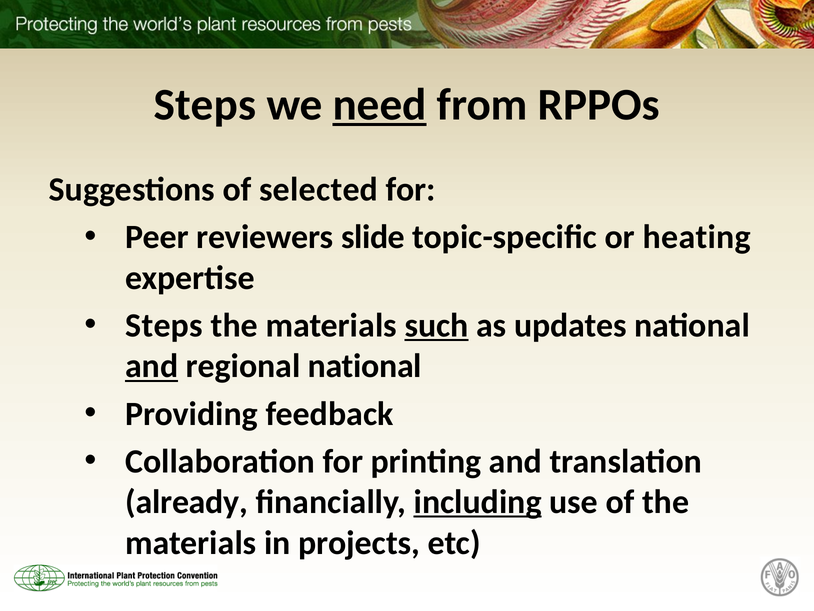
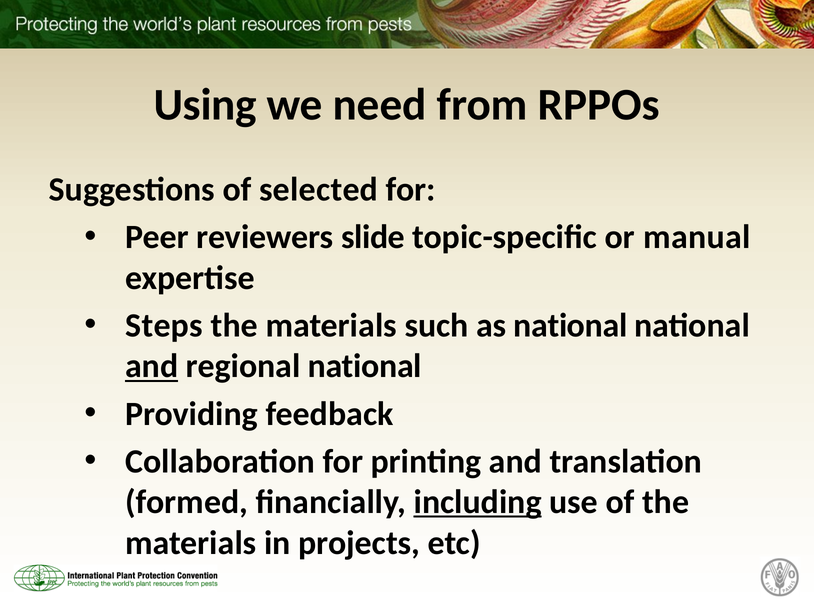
Steps at (205, 105): Steps -> Using
need underline: present -> none
heating: heating -> manual
such underline: present -> none
as updates: updates -> national
already: already -> formed
